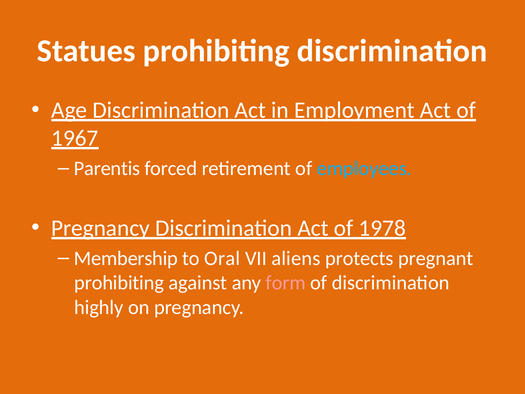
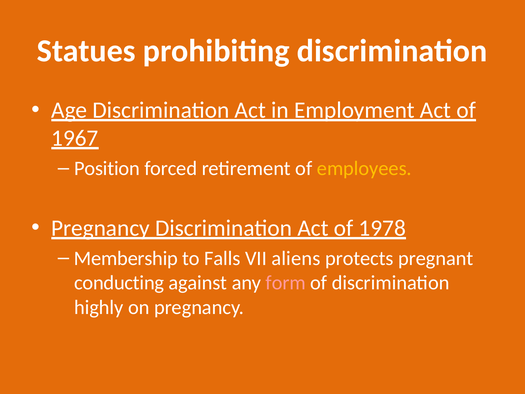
Parentis: Parentis -> Position
employees colour: light blue -> yellow
Oral: Oral -> Falls
prohibiting at (119, 283): prohibiting -> conducting
